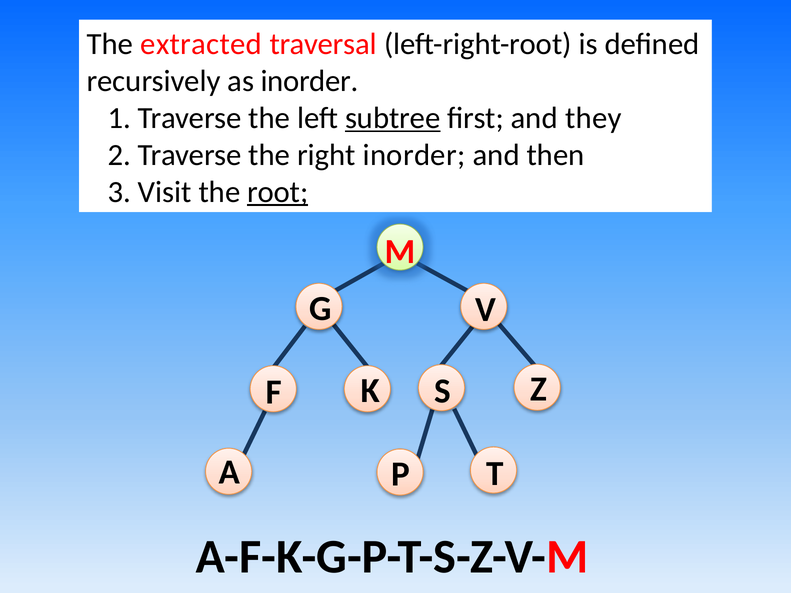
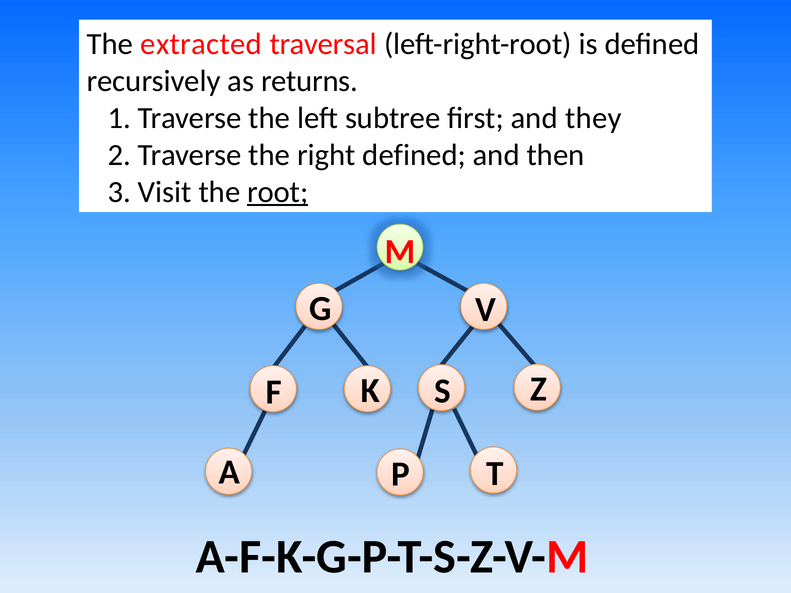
as inorder: inorder -> returns
subtree underline: present -> none
right inorder: inorder -> defined
